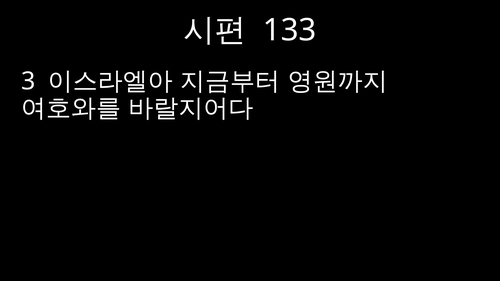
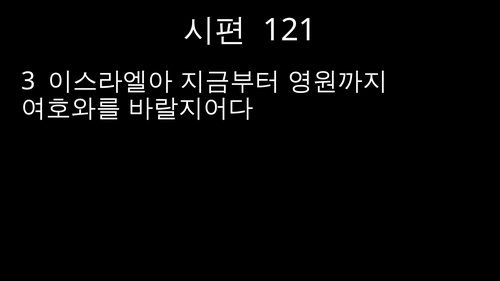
133: 133 -> 121
